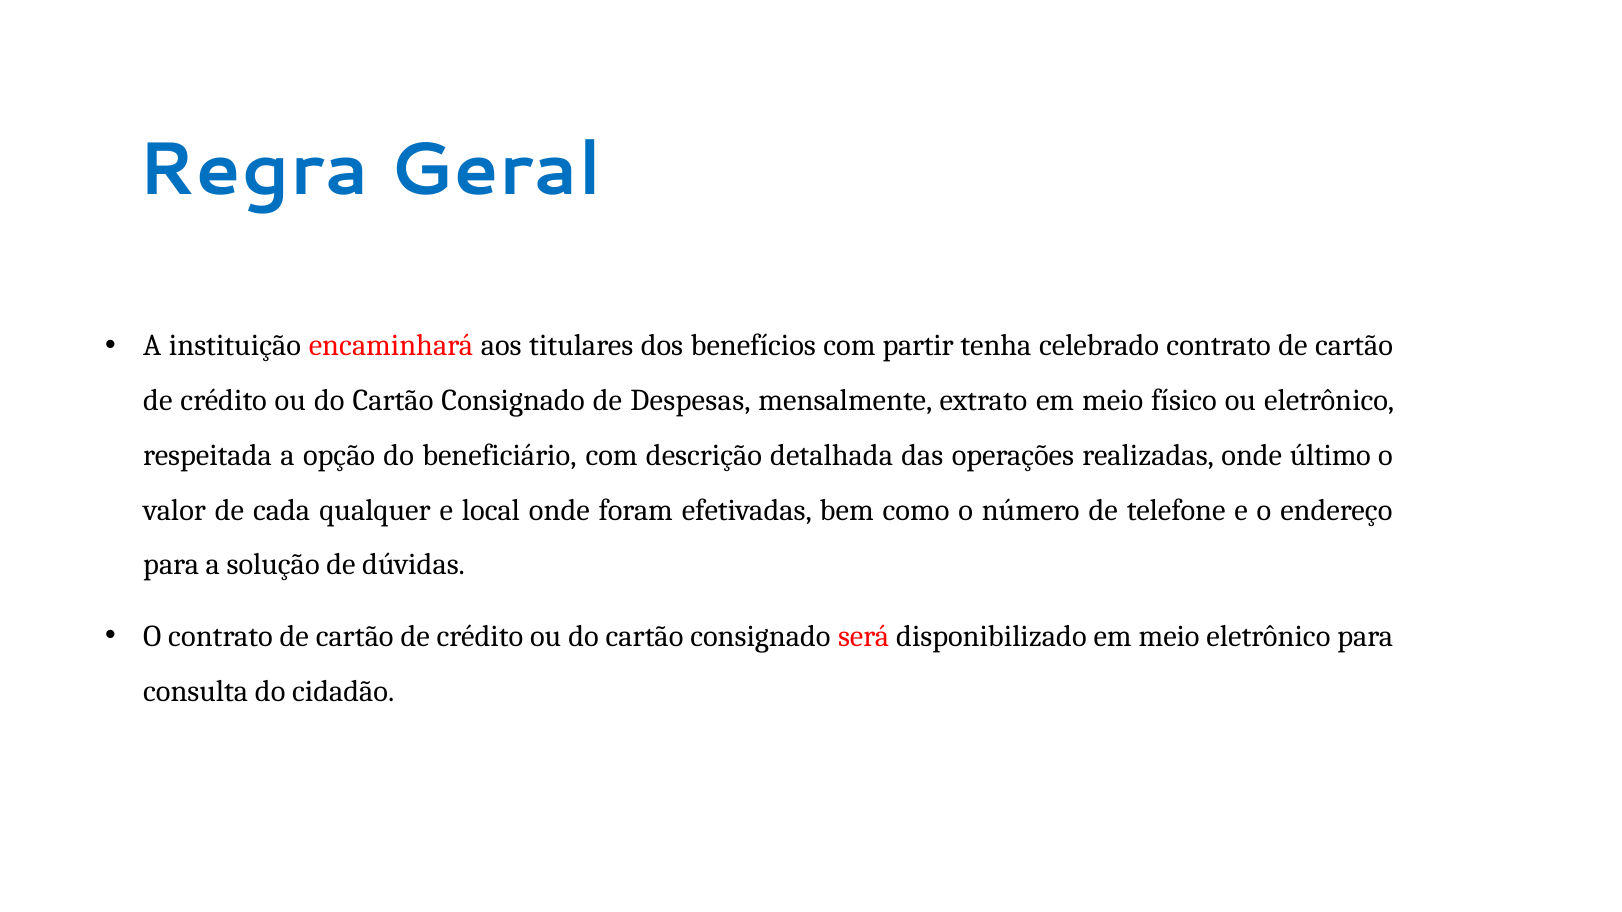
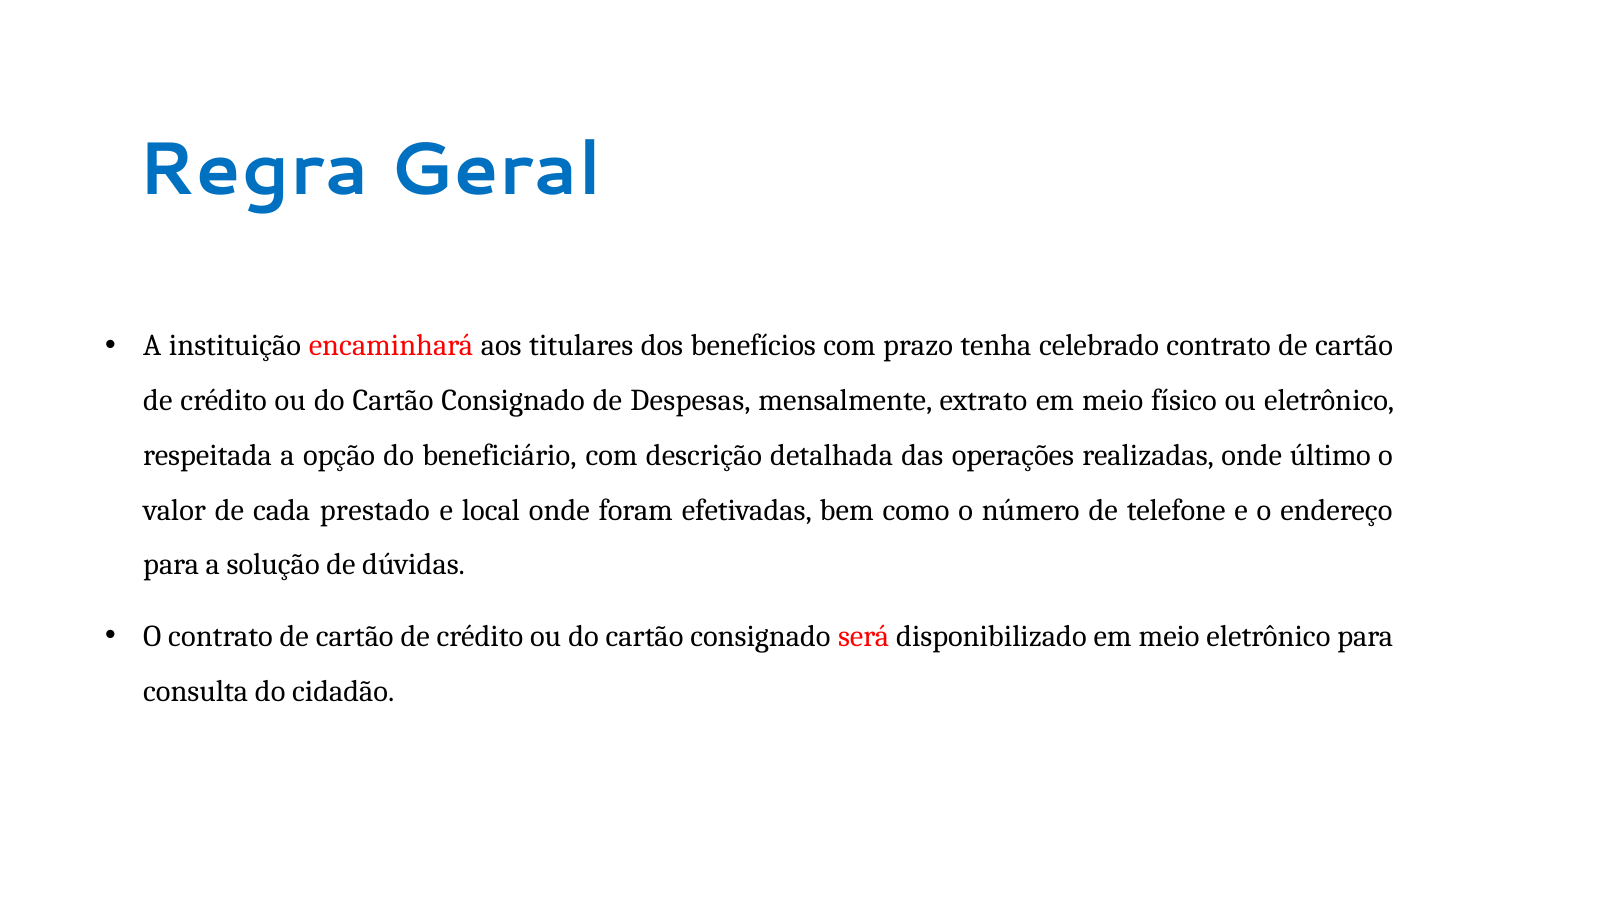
partir: partir -> prazo
qualquer: qualquer -> prestado
